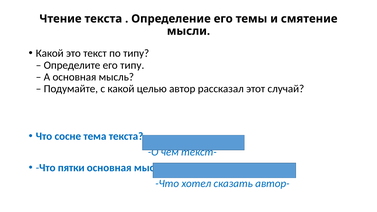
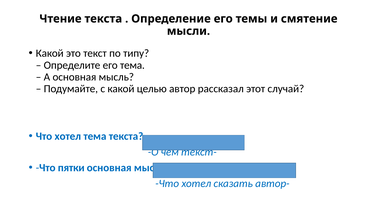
его типу: типу -> тема
сосне at (68, 136): сосне -> хотел
